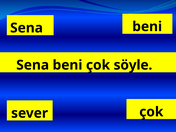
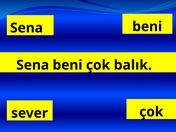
söyle: söyle -> balık
